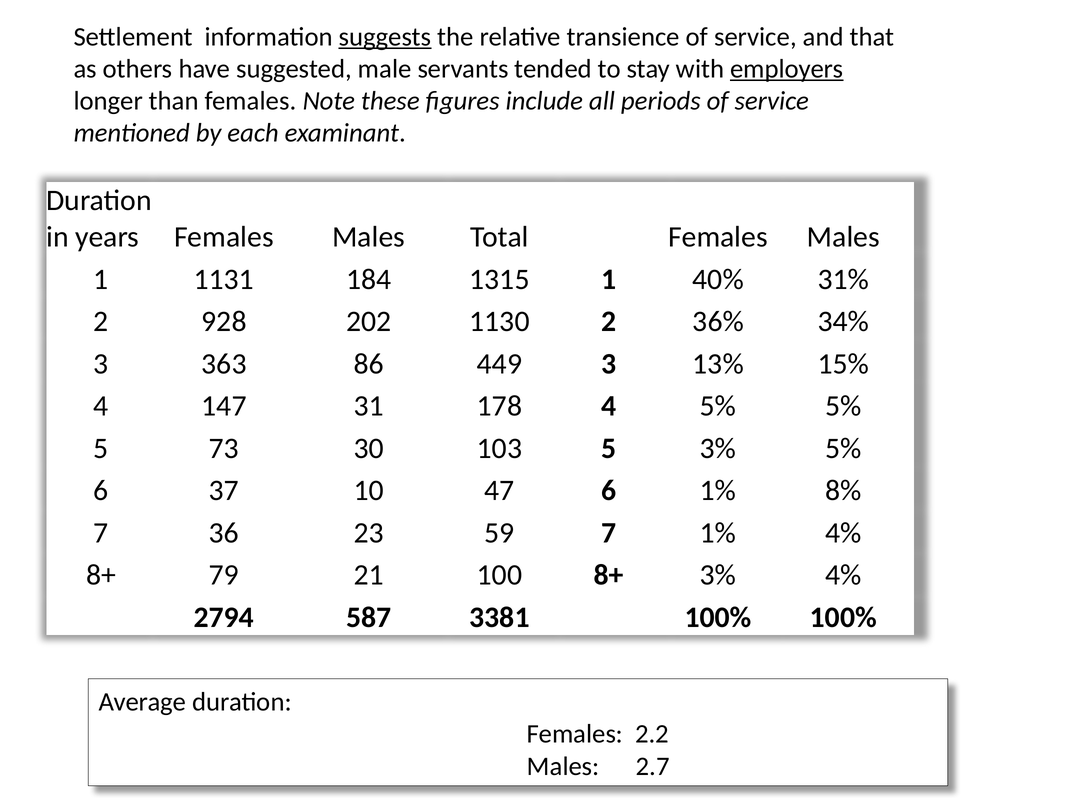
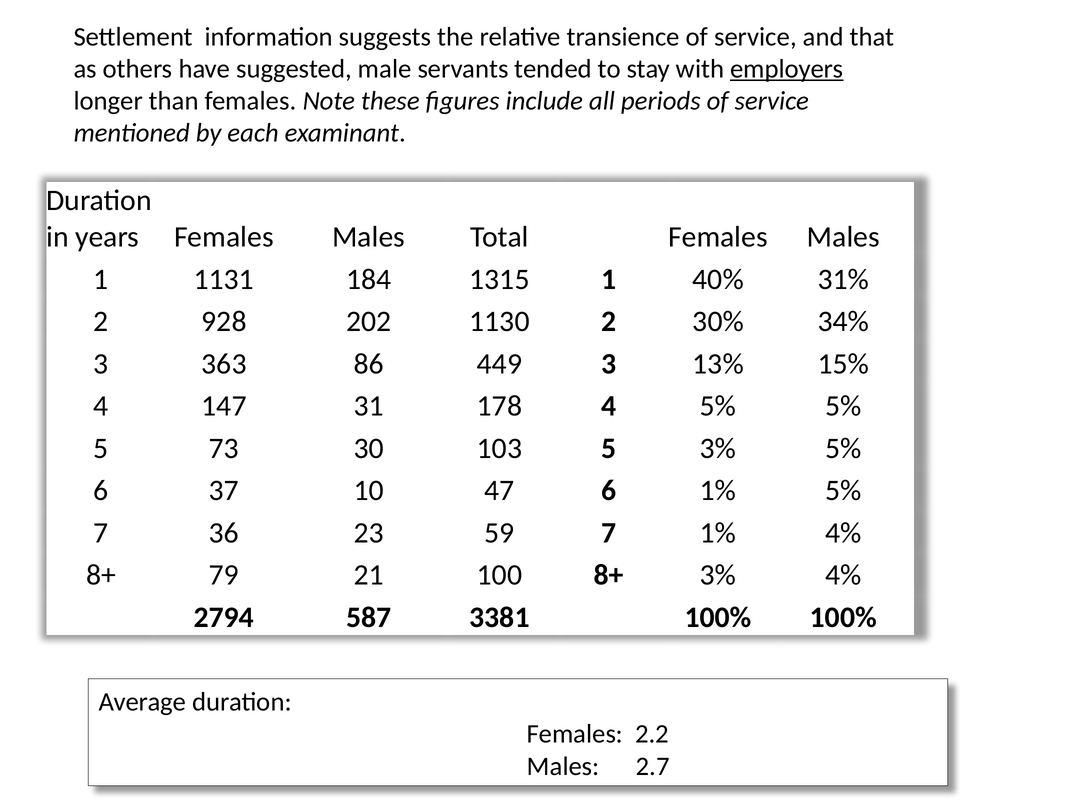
suggests underline: present -> none
36%: 36% -> 30%
1% 8%: 8% -> 5%
